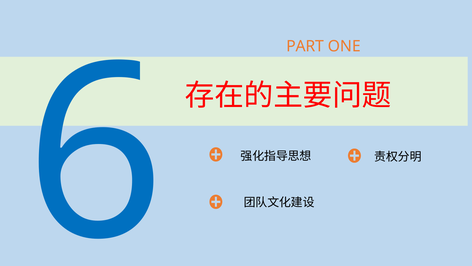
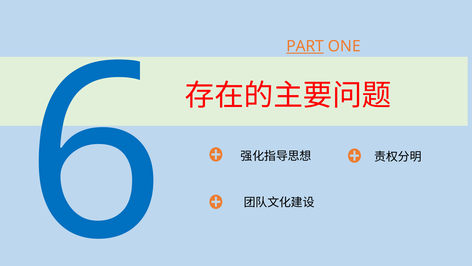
PART underline: none -> present
